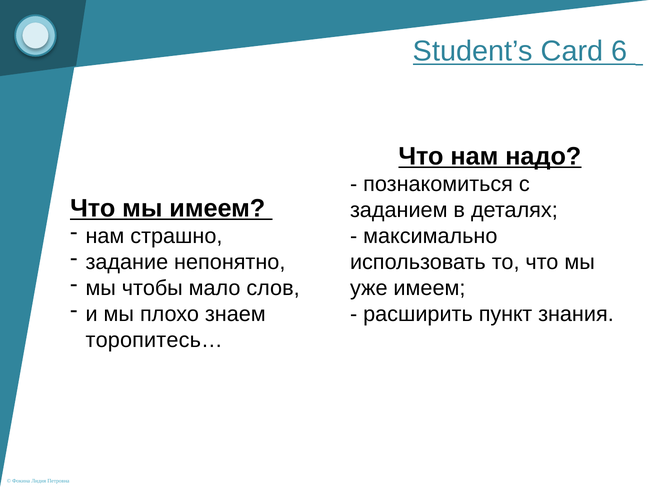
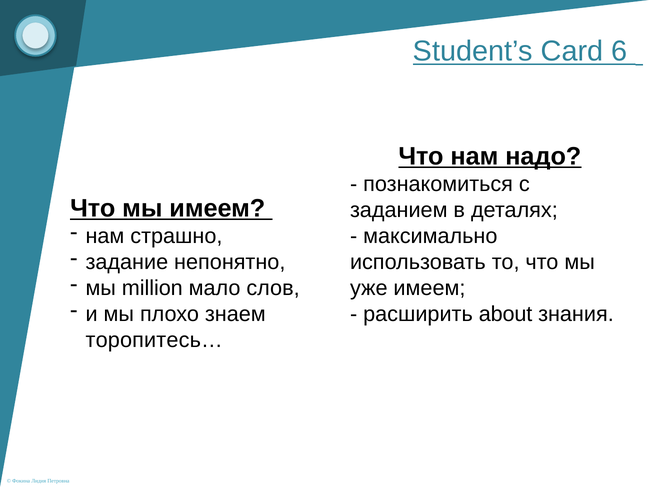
чтобы: чтобы -> million
пункт: пункт -> about
